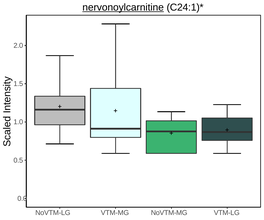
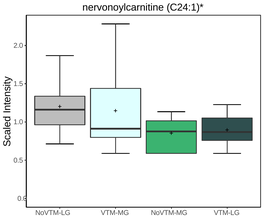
nervonoylcarnitine underline: present -> none
